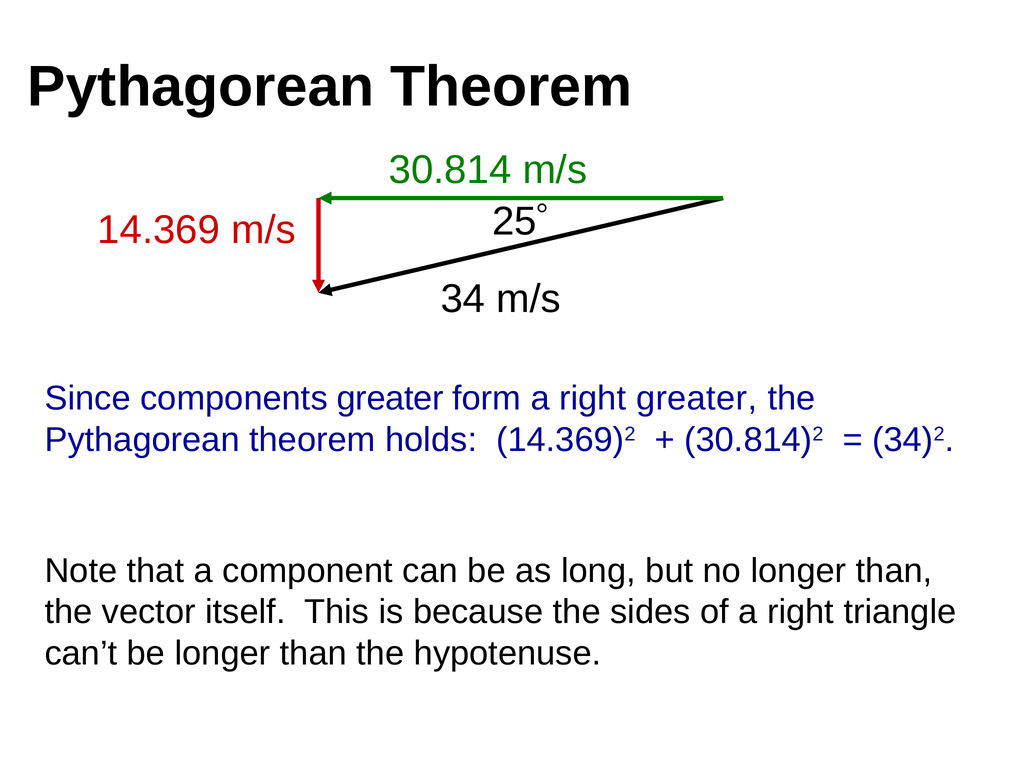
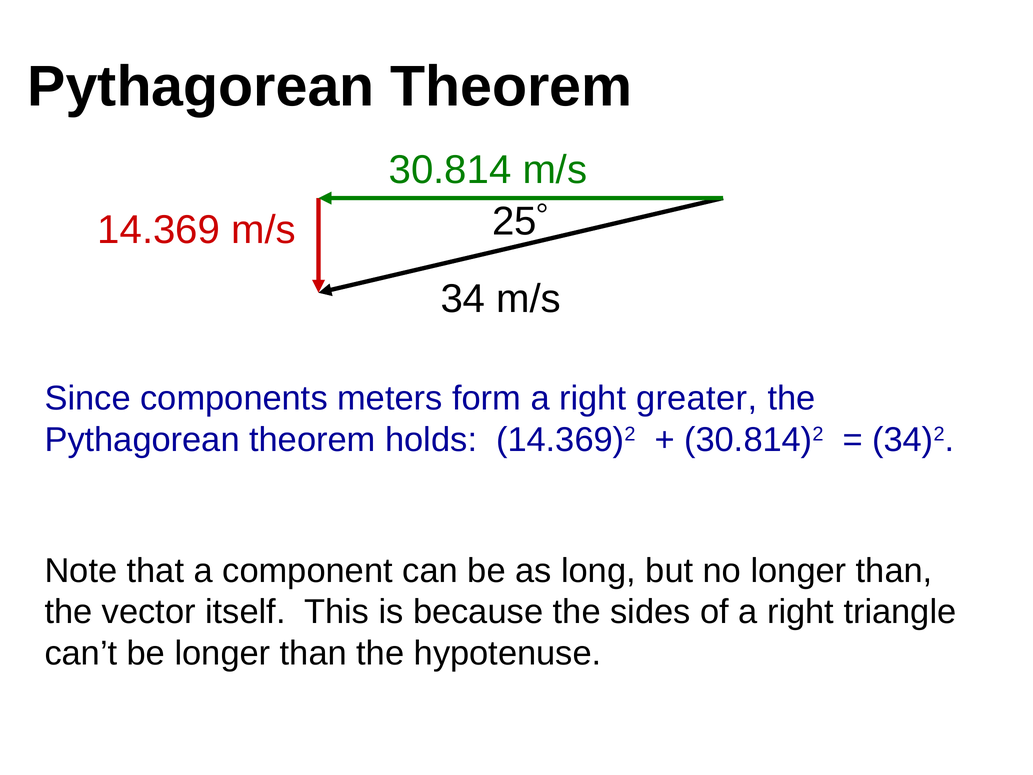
components greater: greater -> meters
